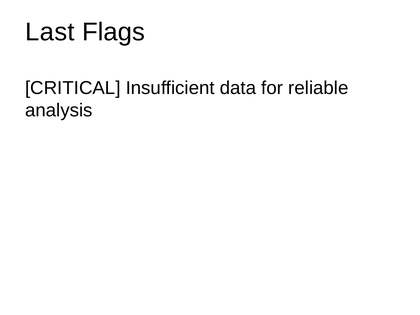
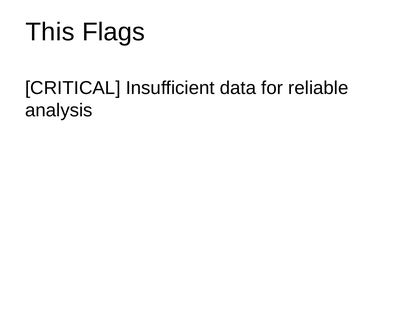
Last: Last -> This
